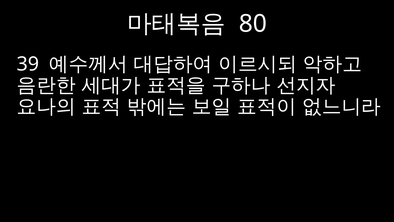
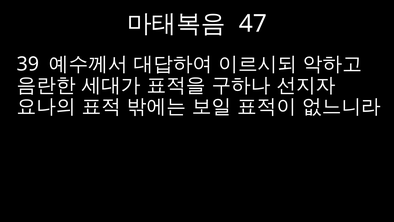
80: 80 -> 47
